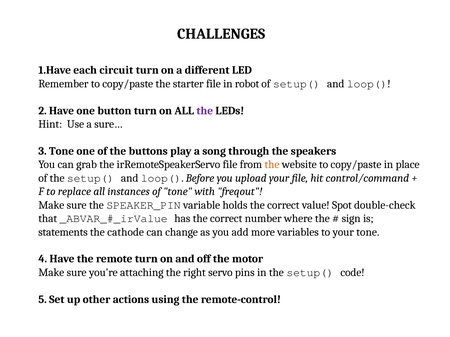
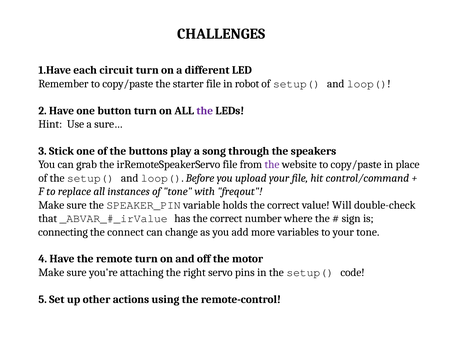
3 Tone: Tone -> Stick
the at (272, 165) colour: orange -> purple
Spot: Spot -> Will
statements: statements -> connecting
cathode: cathode -> connect
